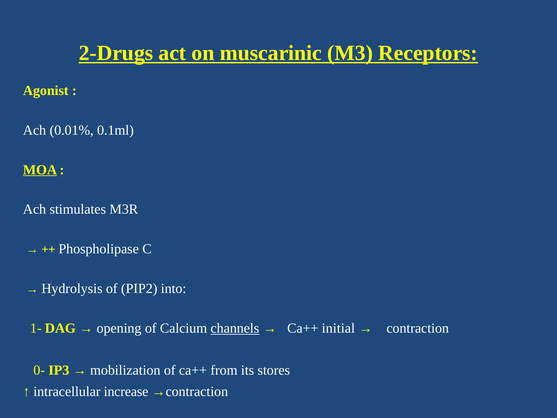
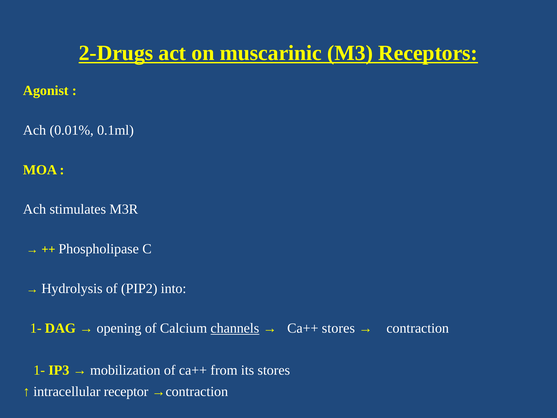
MOA underline: present -> none
Ca++ initial: initial -> stores
0- at (39, 370): 0- -> 1-
increase: increase -> receptor
